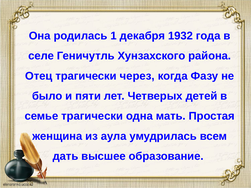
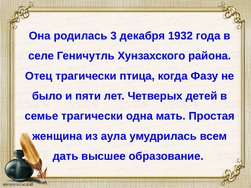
1: 1 -> 3
через: через -> птица
